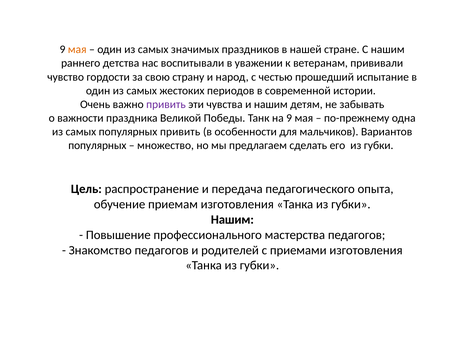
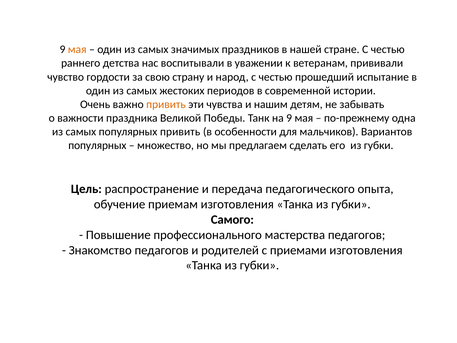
стране С нашим: нашим -> честью
привить at (166, 104) colour: purple -> orange
Нашим at (232, 220): Нашим -> Самого
